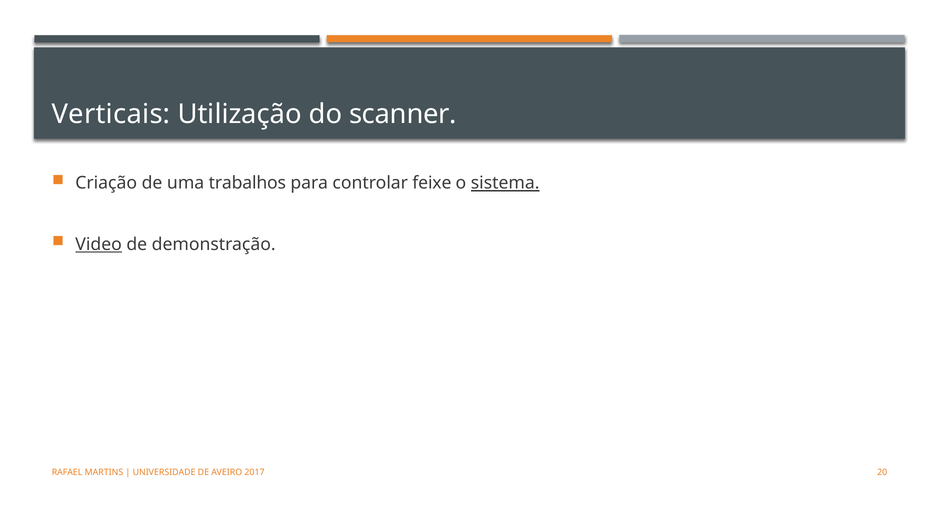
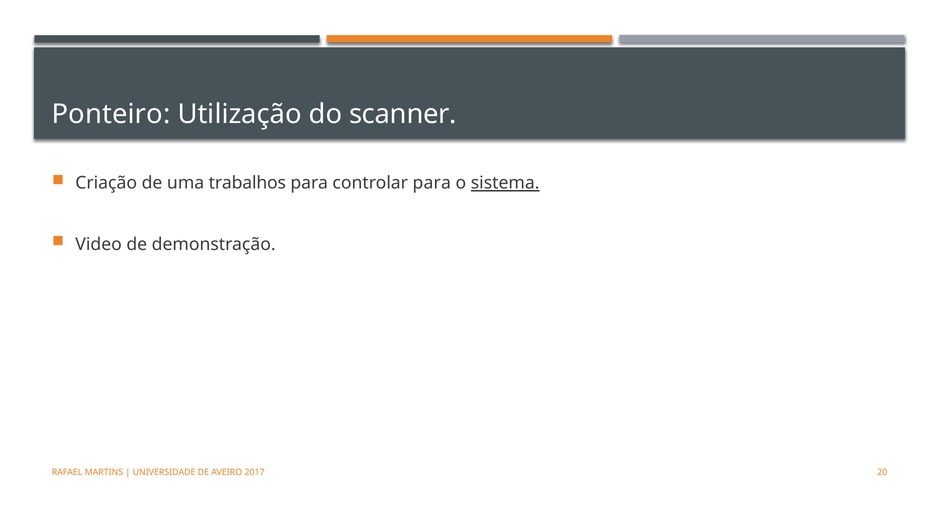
Verticais: Verticais -> Ponteiro
controlar feixe: feixe -> para
Video underline: present -> none
